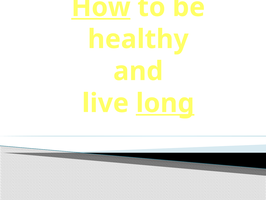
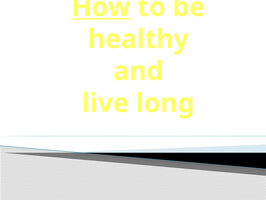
long underline: present -> none
